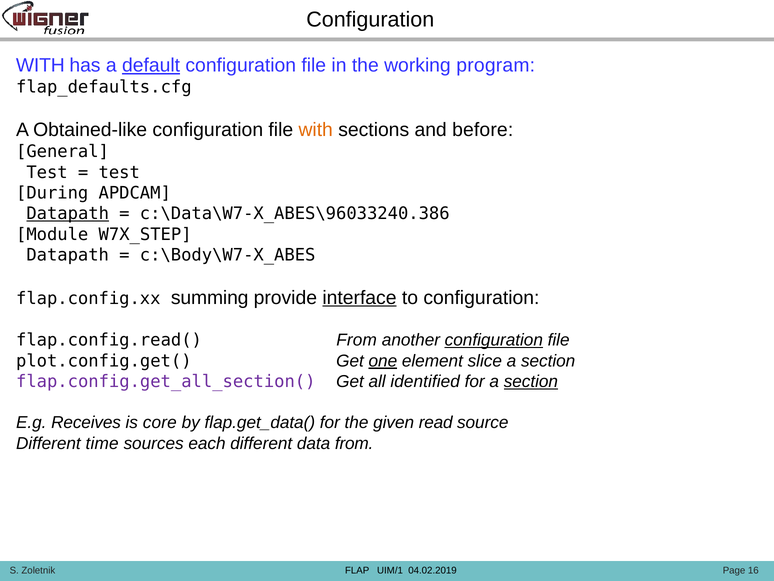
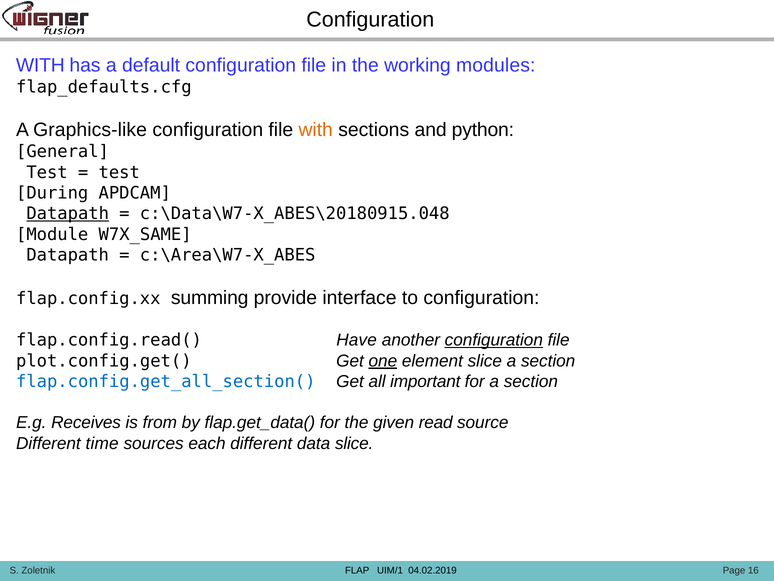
default underline: present -> none
program: program -> modules
Obtained-like: Obtained-like -> Graphics-like
before: before -> python
c:\Data\W7-X_ABES\96033240.386: c:\Data\W7-X_ABES\96033240.386 -> c:\Data\W7-X_ABES\20180915.048
W7X_STEP: W7X_STEP -> W7X_SAME
c:\Body\W7-X_ABES: c:\Body\W7-X_ABES -> c:\Area\W7-X_ABES
interface underline: present -> none
flap.config.read( From: From -> Have
flap.config.get_all_section( colour: purple -> blue
identified: identified -> important
section at (531, 381) underline: present -> none
core: core -> from
data from: from -> slice
